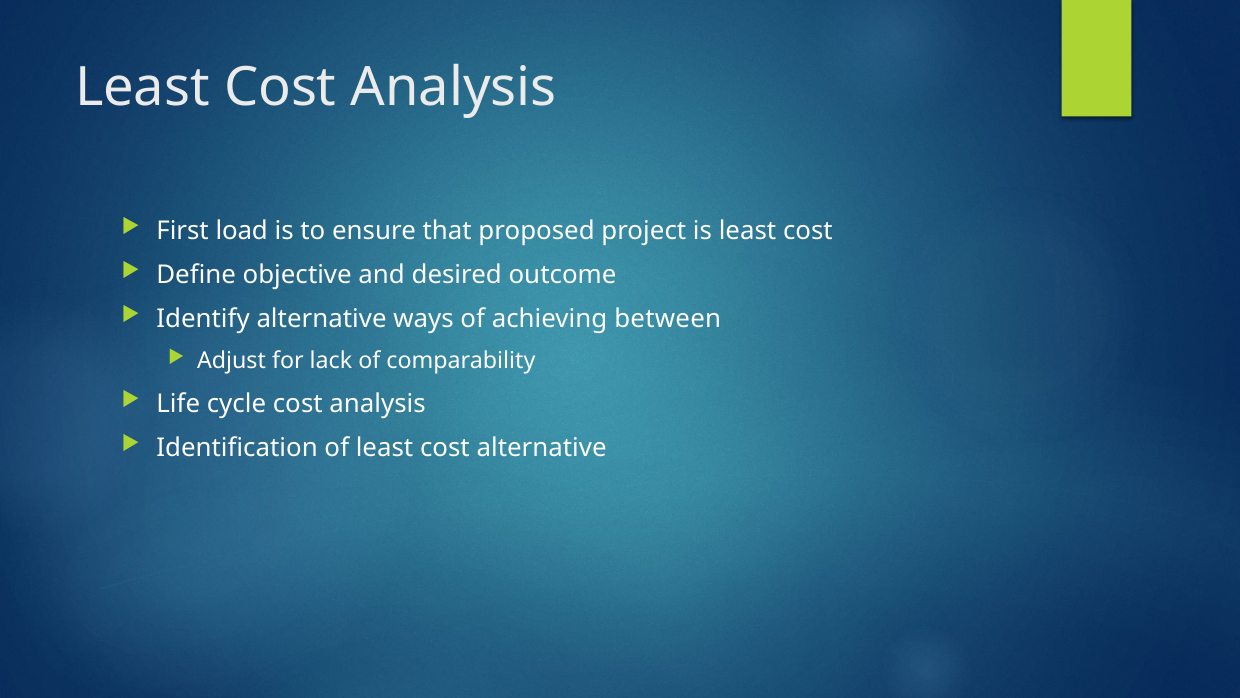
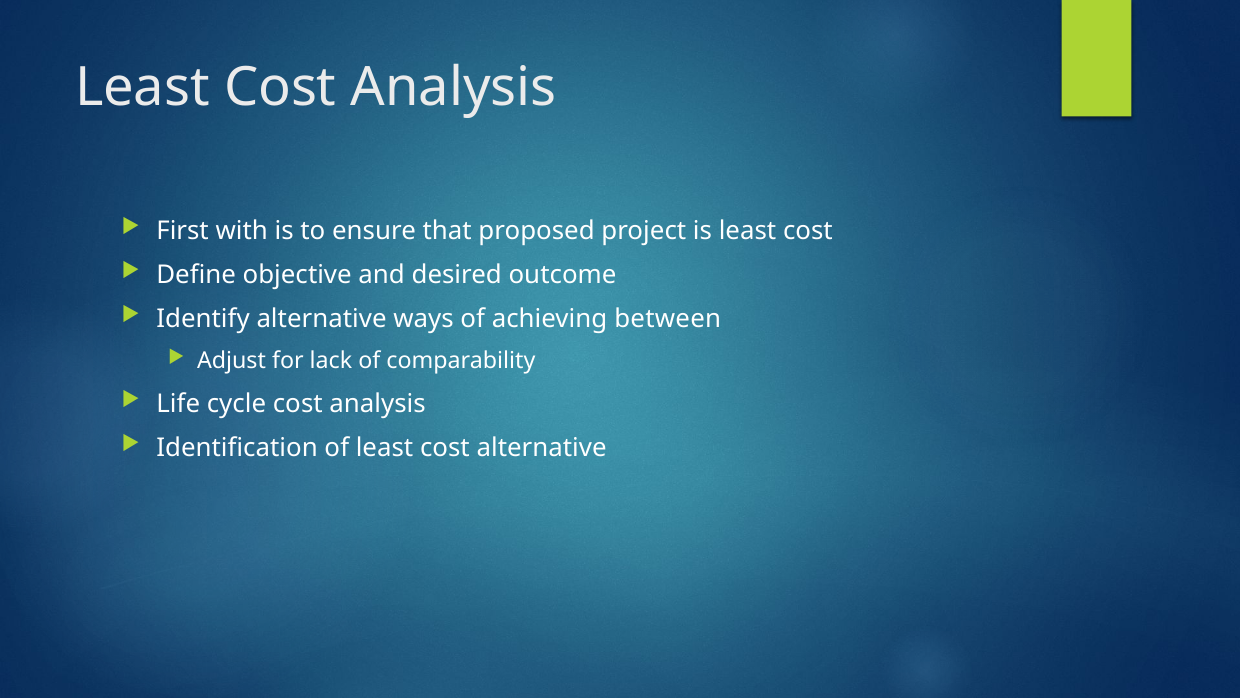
load: load -> with
